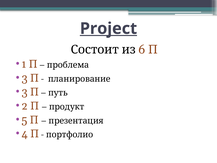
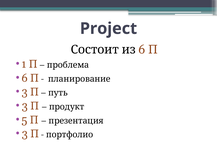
Project underline: present -> none
3 at (25, 78): 3 -> 6
2 at (25, 106): 2 -> 3
4 at (25, 134): 4 -> 3
